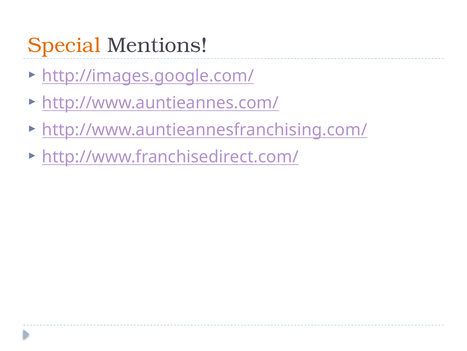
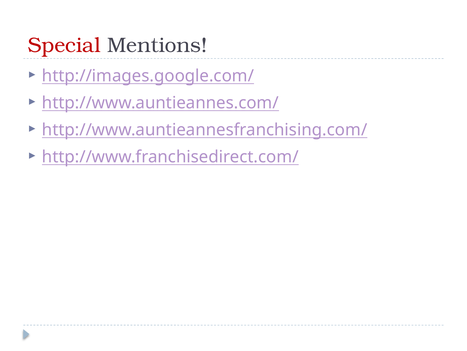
Special colour: orange -> red
